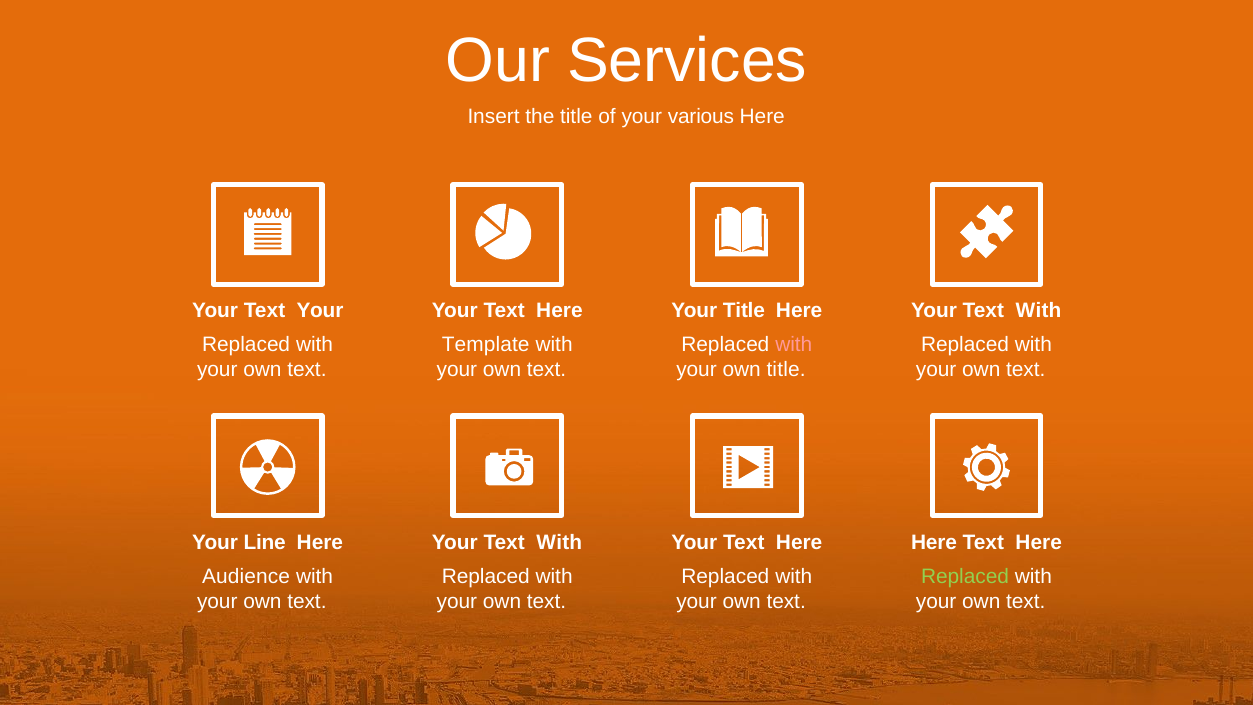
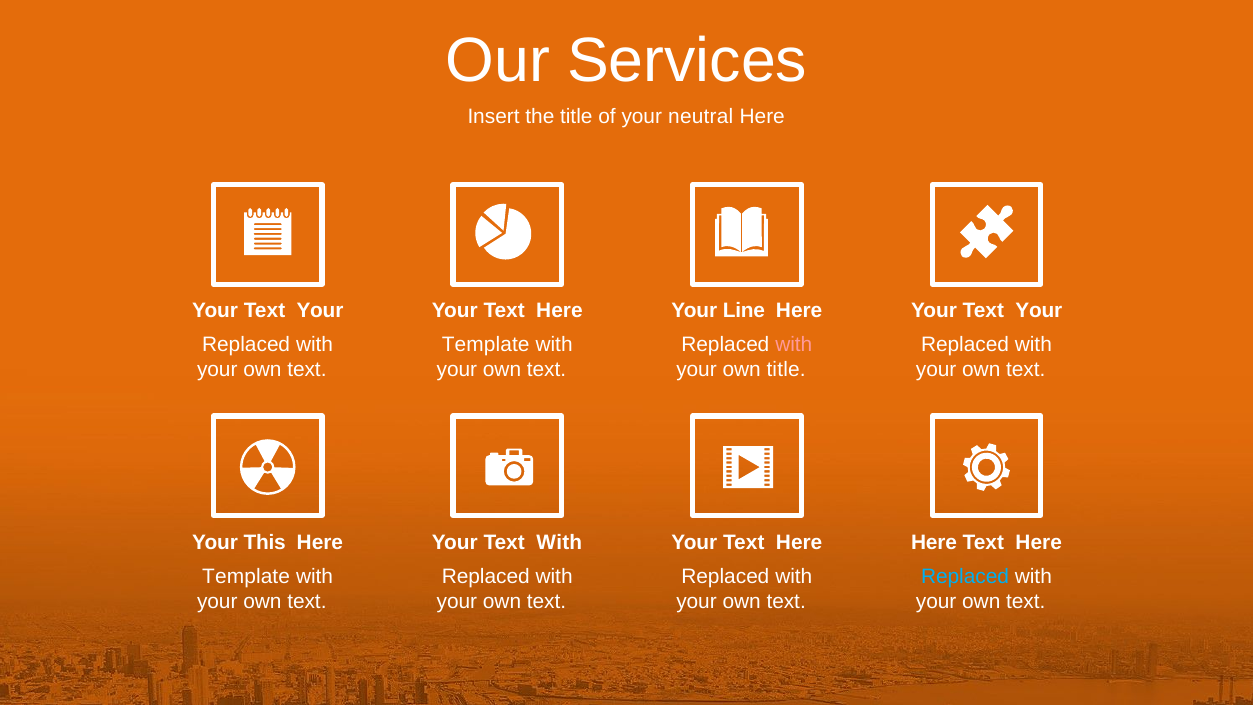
various: various -> neutral
Your Title: Title -> Line
With at (1039, 311): With -> Your
Line: Line -> This
Audience at (246, 576): Audience -> Template
Replaced at (965, 576) colour: light green -> light blue
